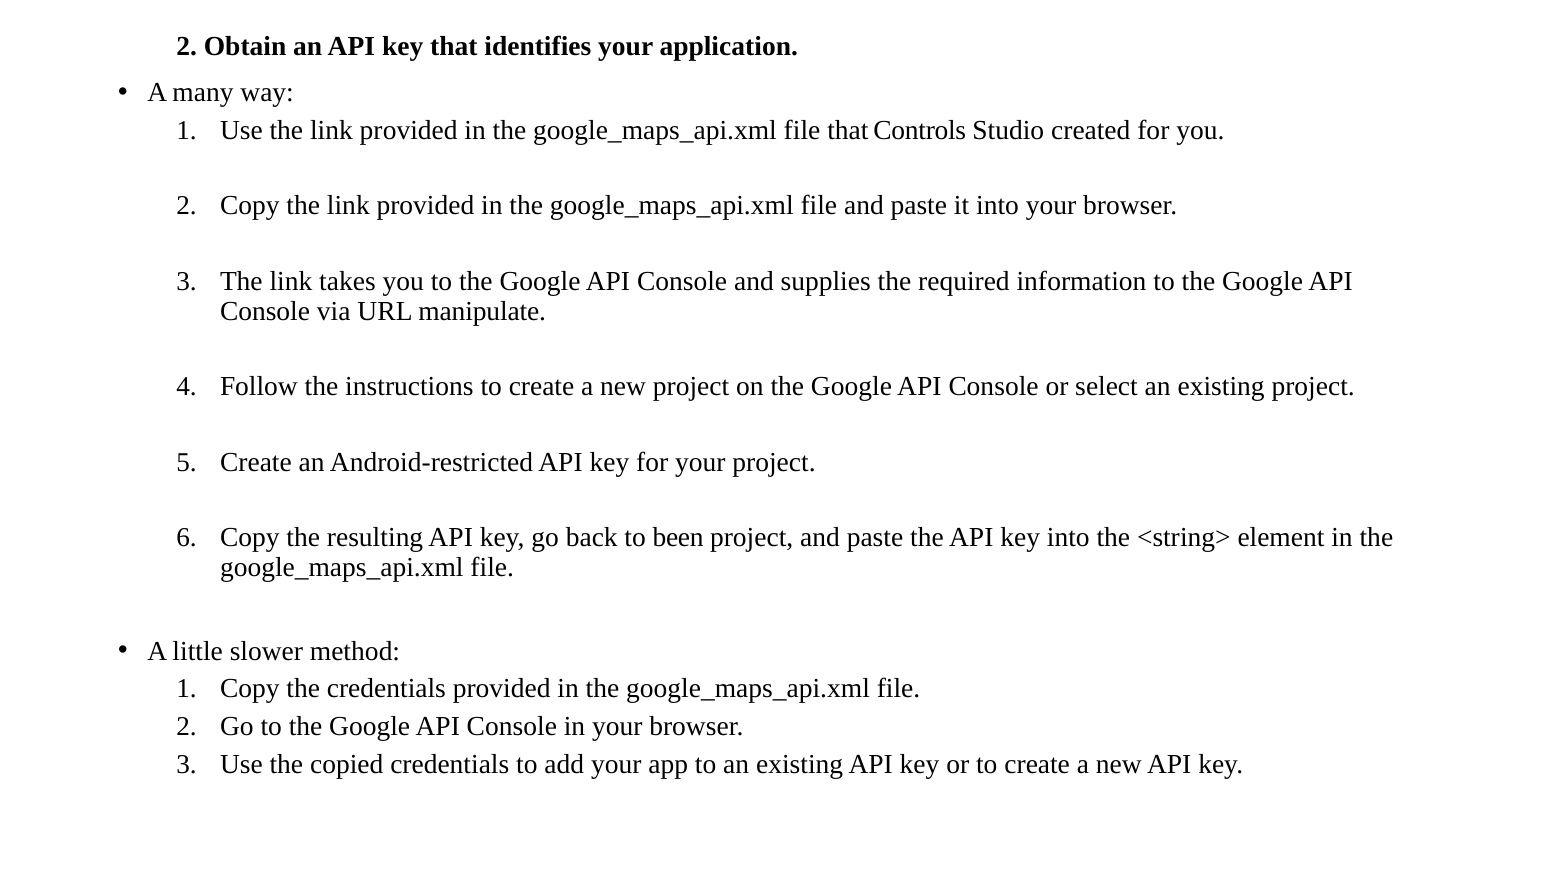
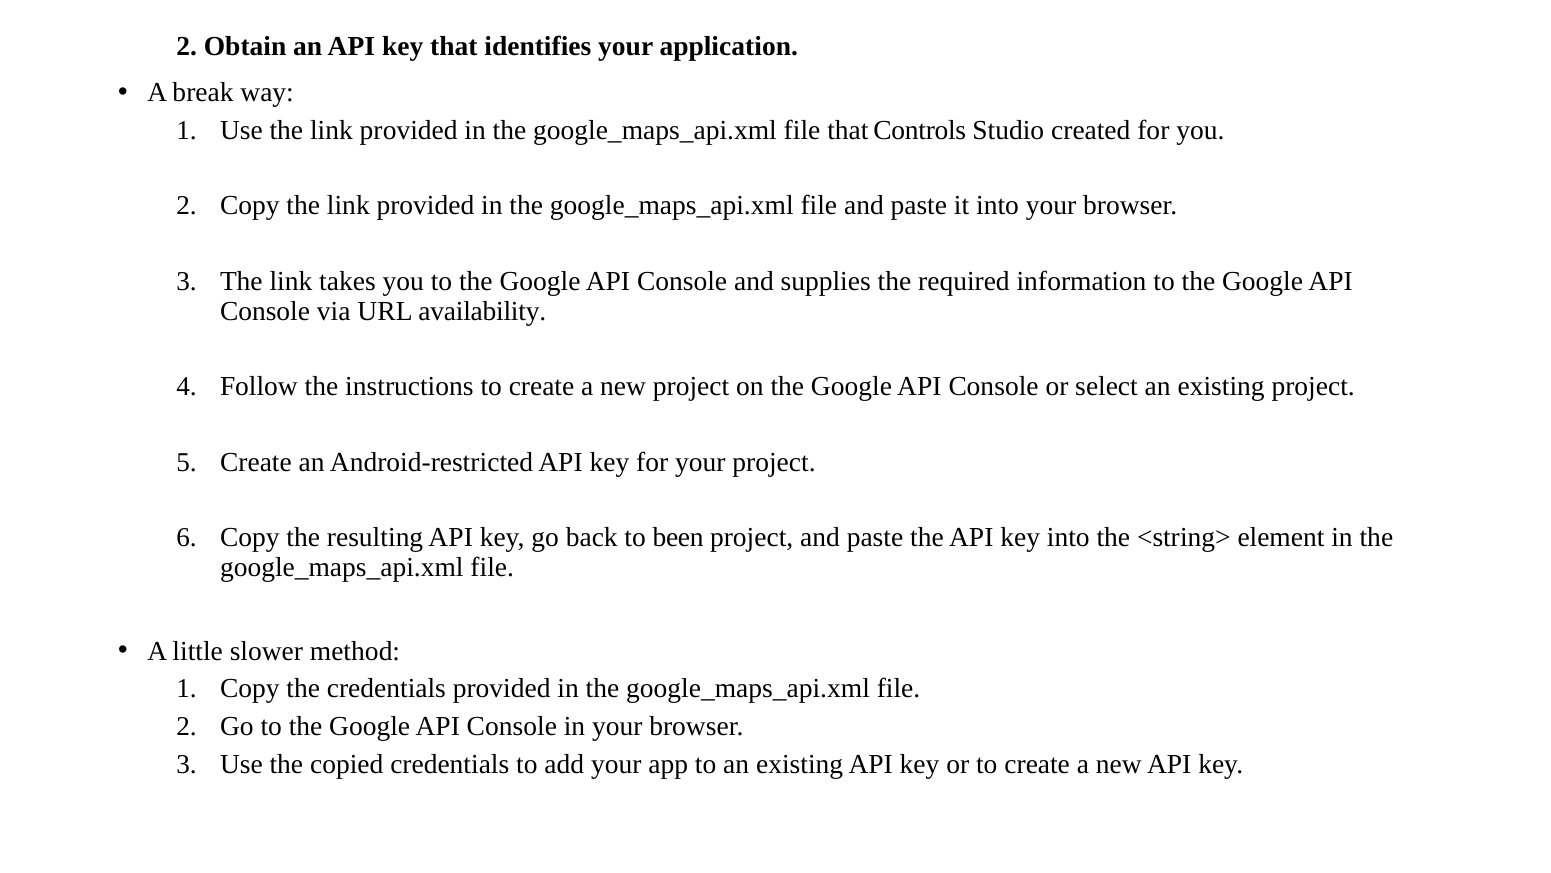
many: many -> break
manipulate: manipulate -> availability
